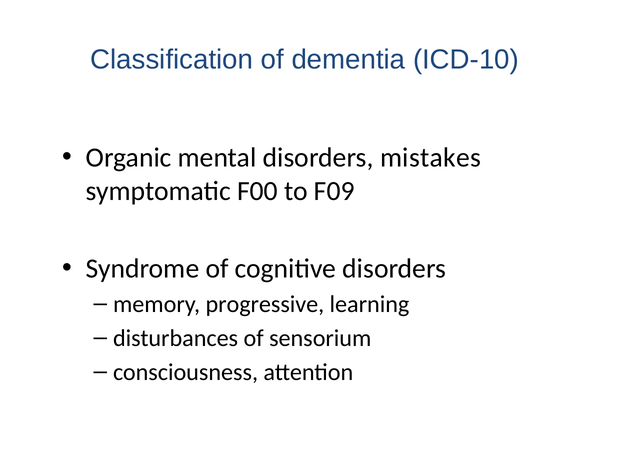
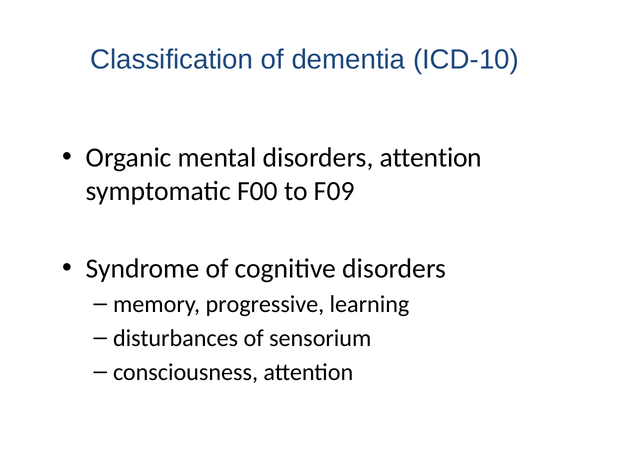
disorders mistakes: mistakes -> attention
